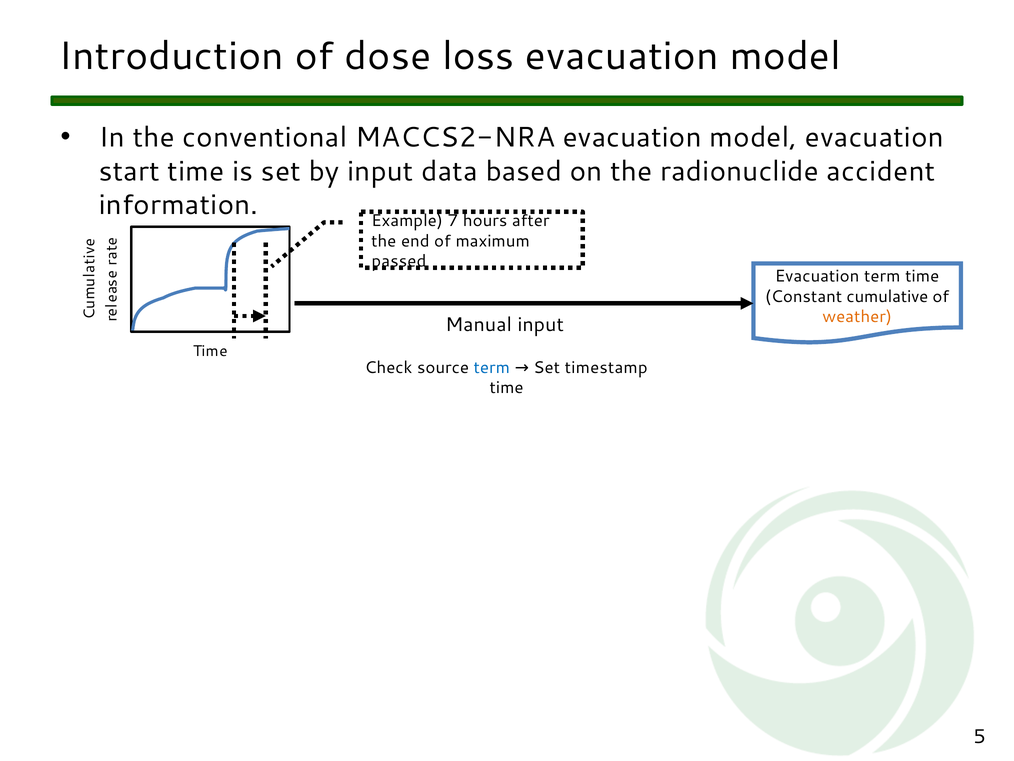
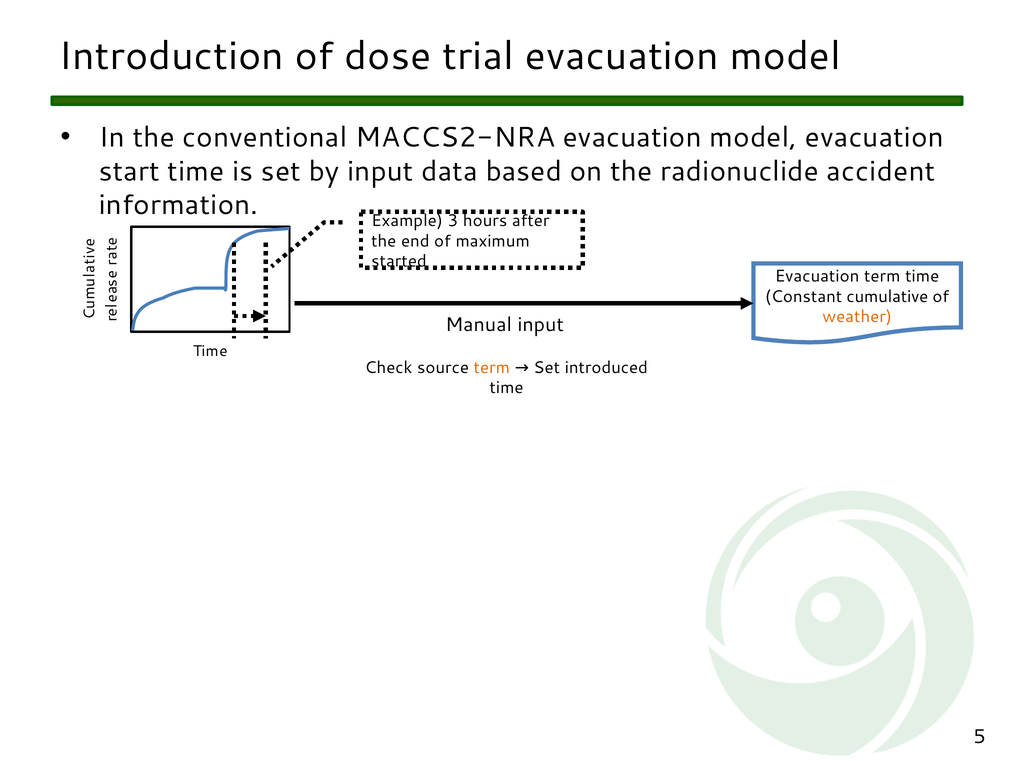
loss: loss -> trial
7: 7 -> 3
passed: passed -> started
term at (492, 367) colour: blue -> orange
timestamp: timestamp -> introduced
